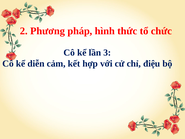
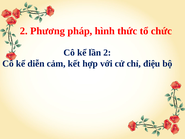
lần 3: 3 -> 2
